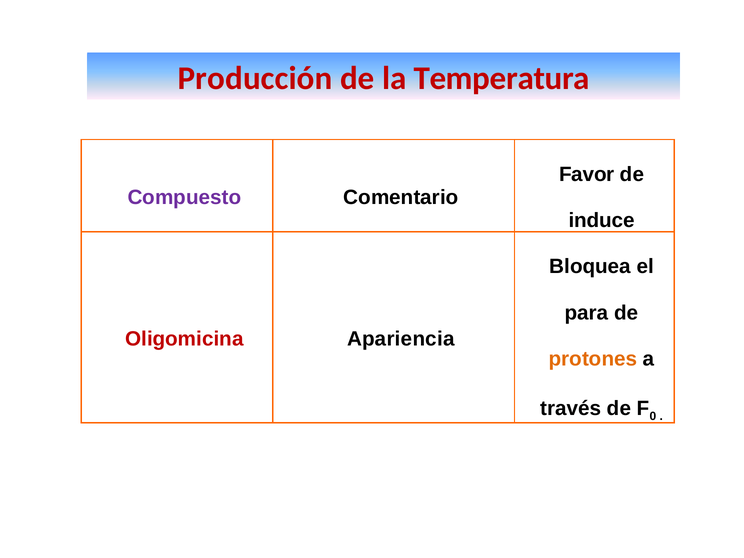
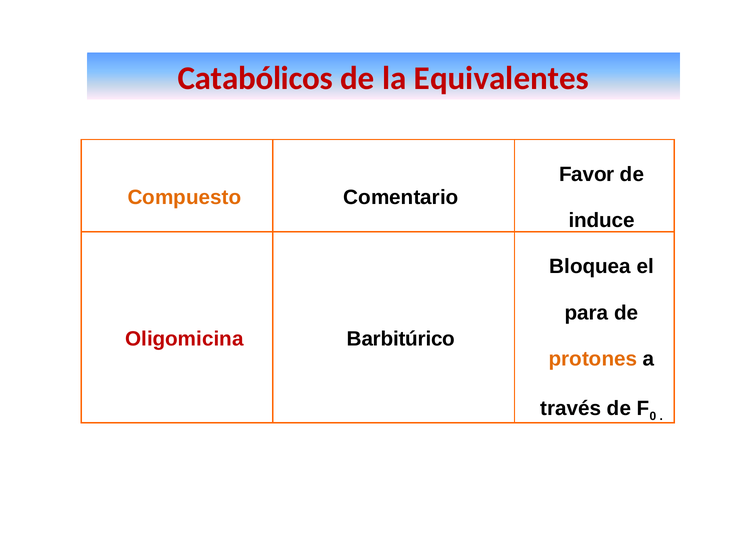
Producción: Producción -> Catabólicos
Temperatura: Temperatura -> Equivalentes
Compuesto colour: purple -> orange
Apariencia: Apariencia -> Barbitúrico
